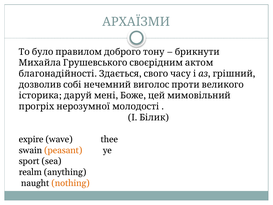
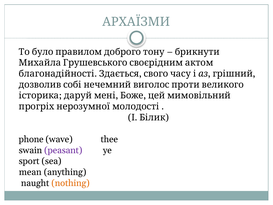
expire: expire -> phone
peasant colour: orange -> purple
realm: realm -> mean
